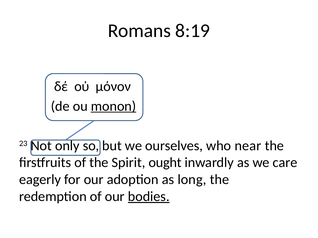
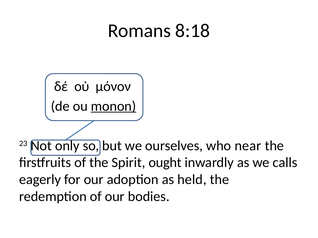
8:19: 8:19 -> 8:18
care: care -> calls
long: long -> held
bodies underline: present -> none
